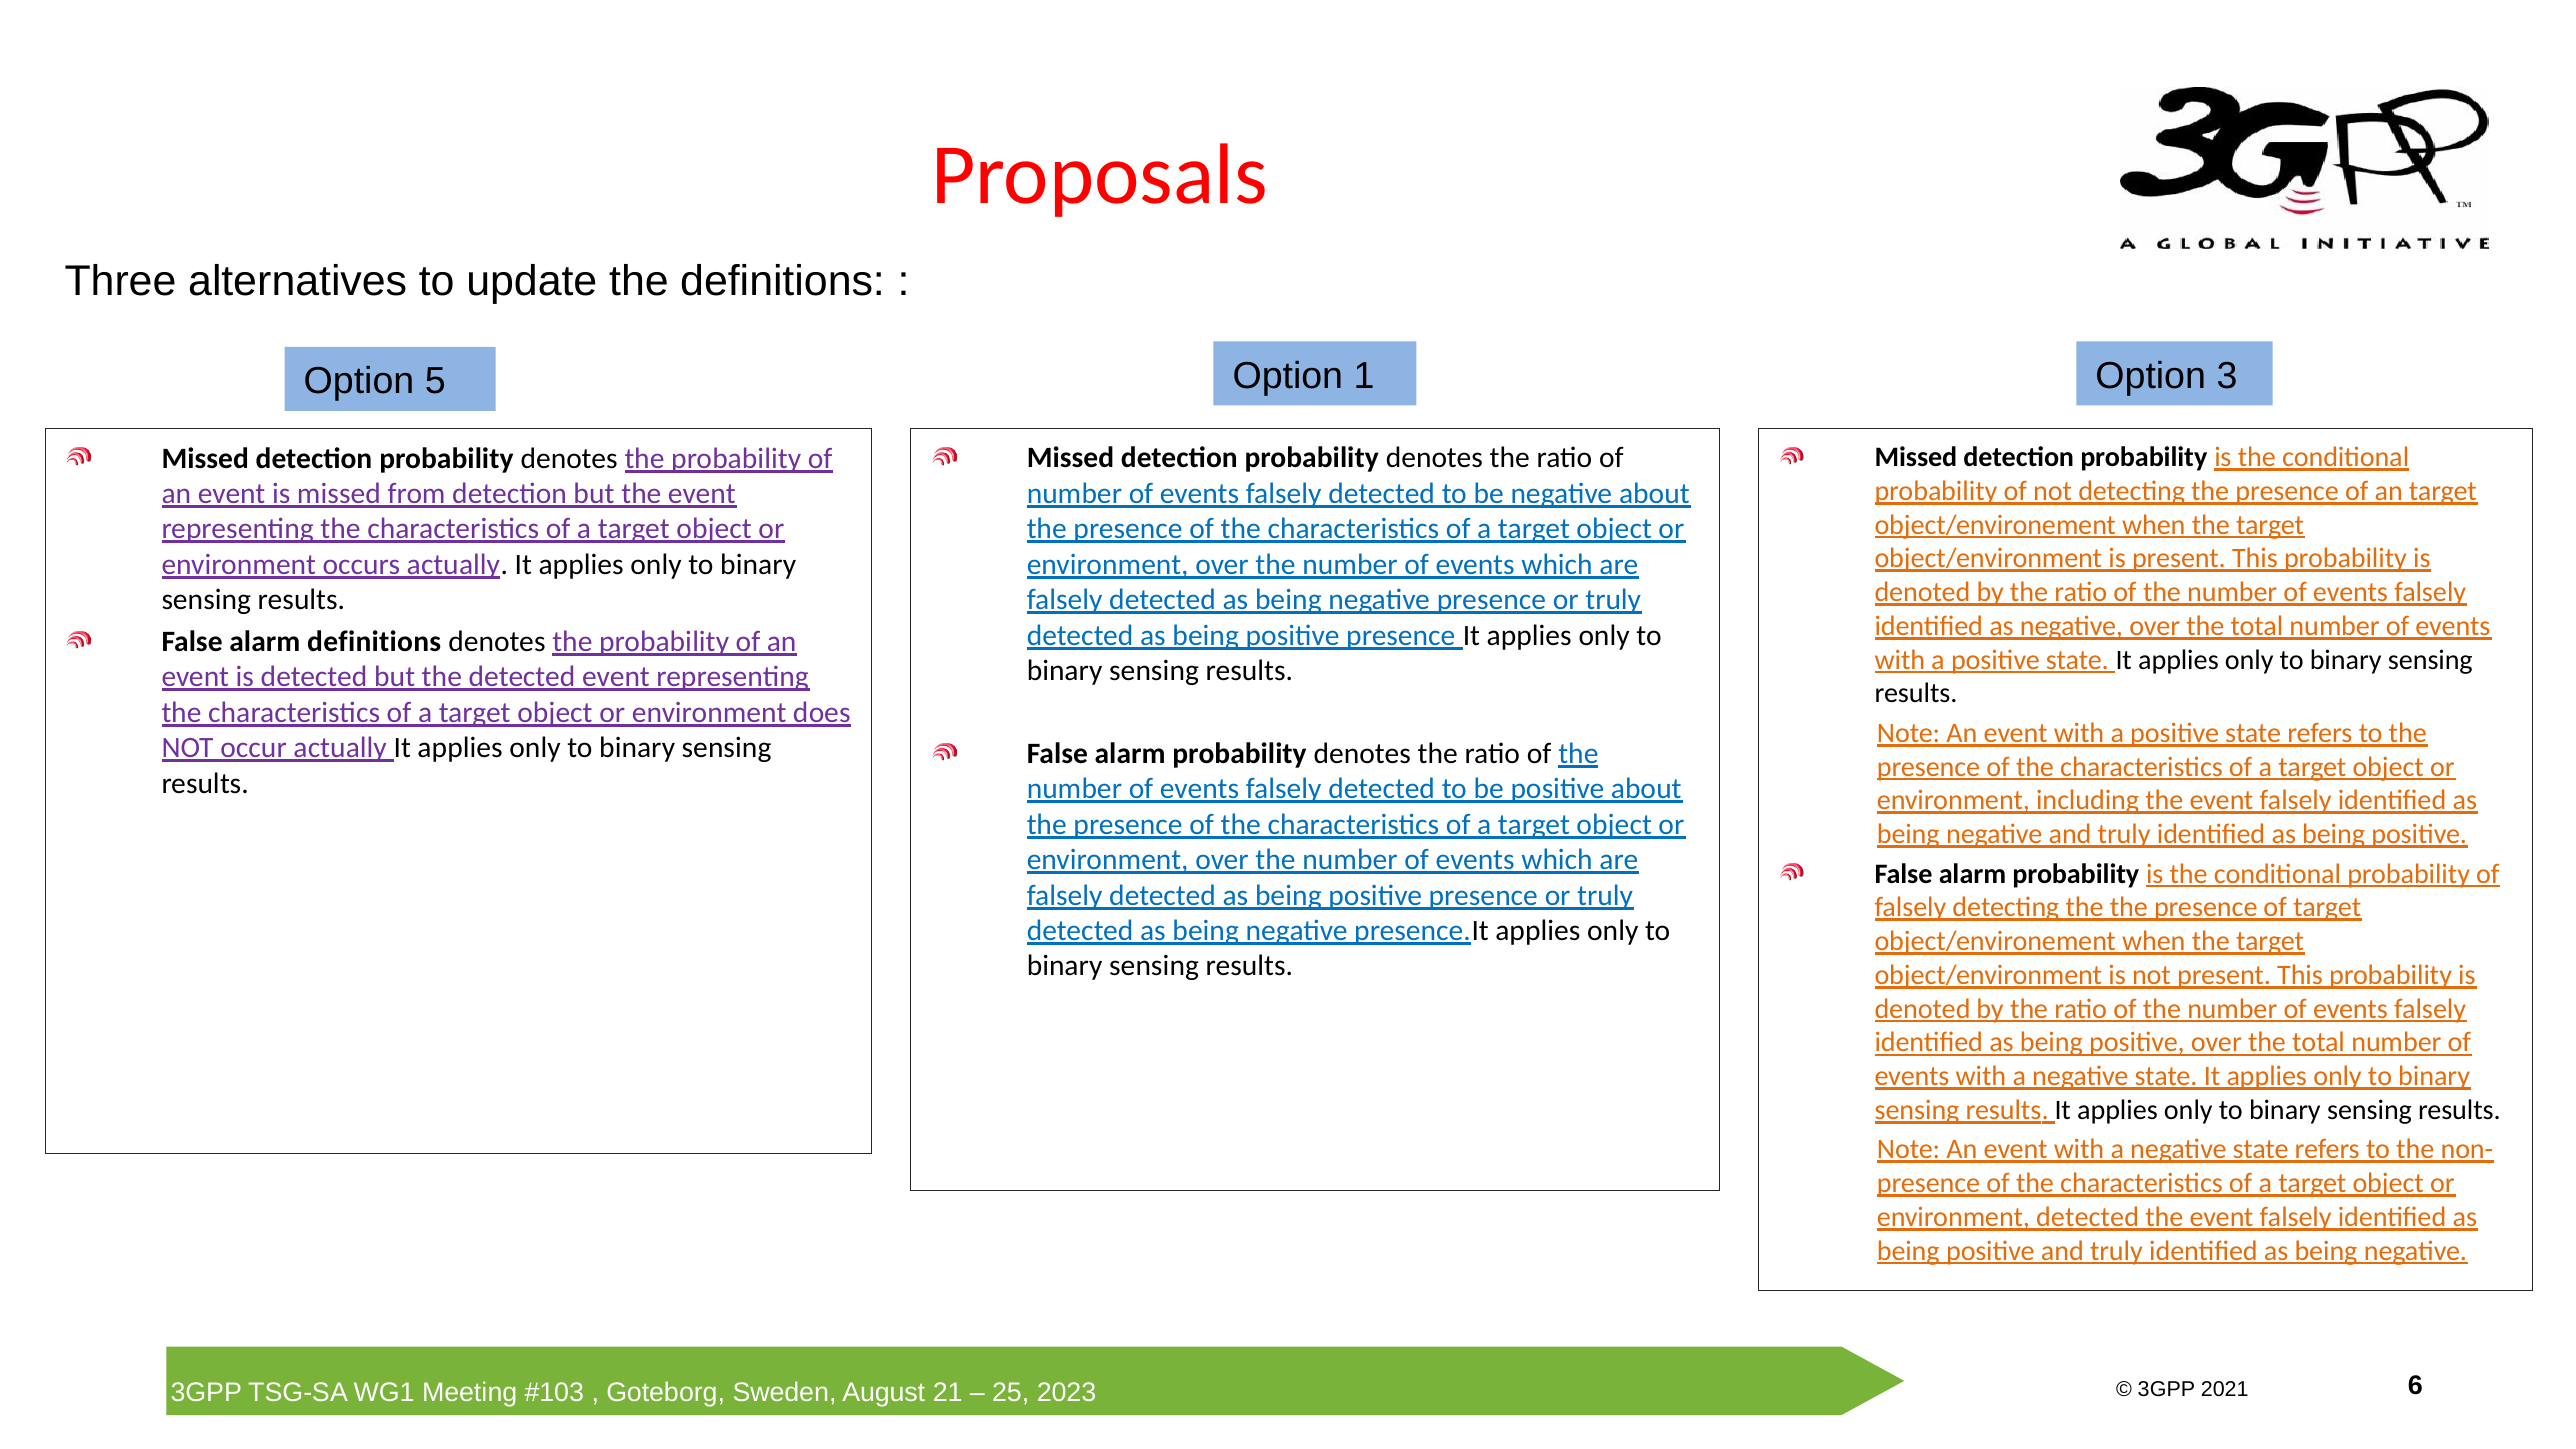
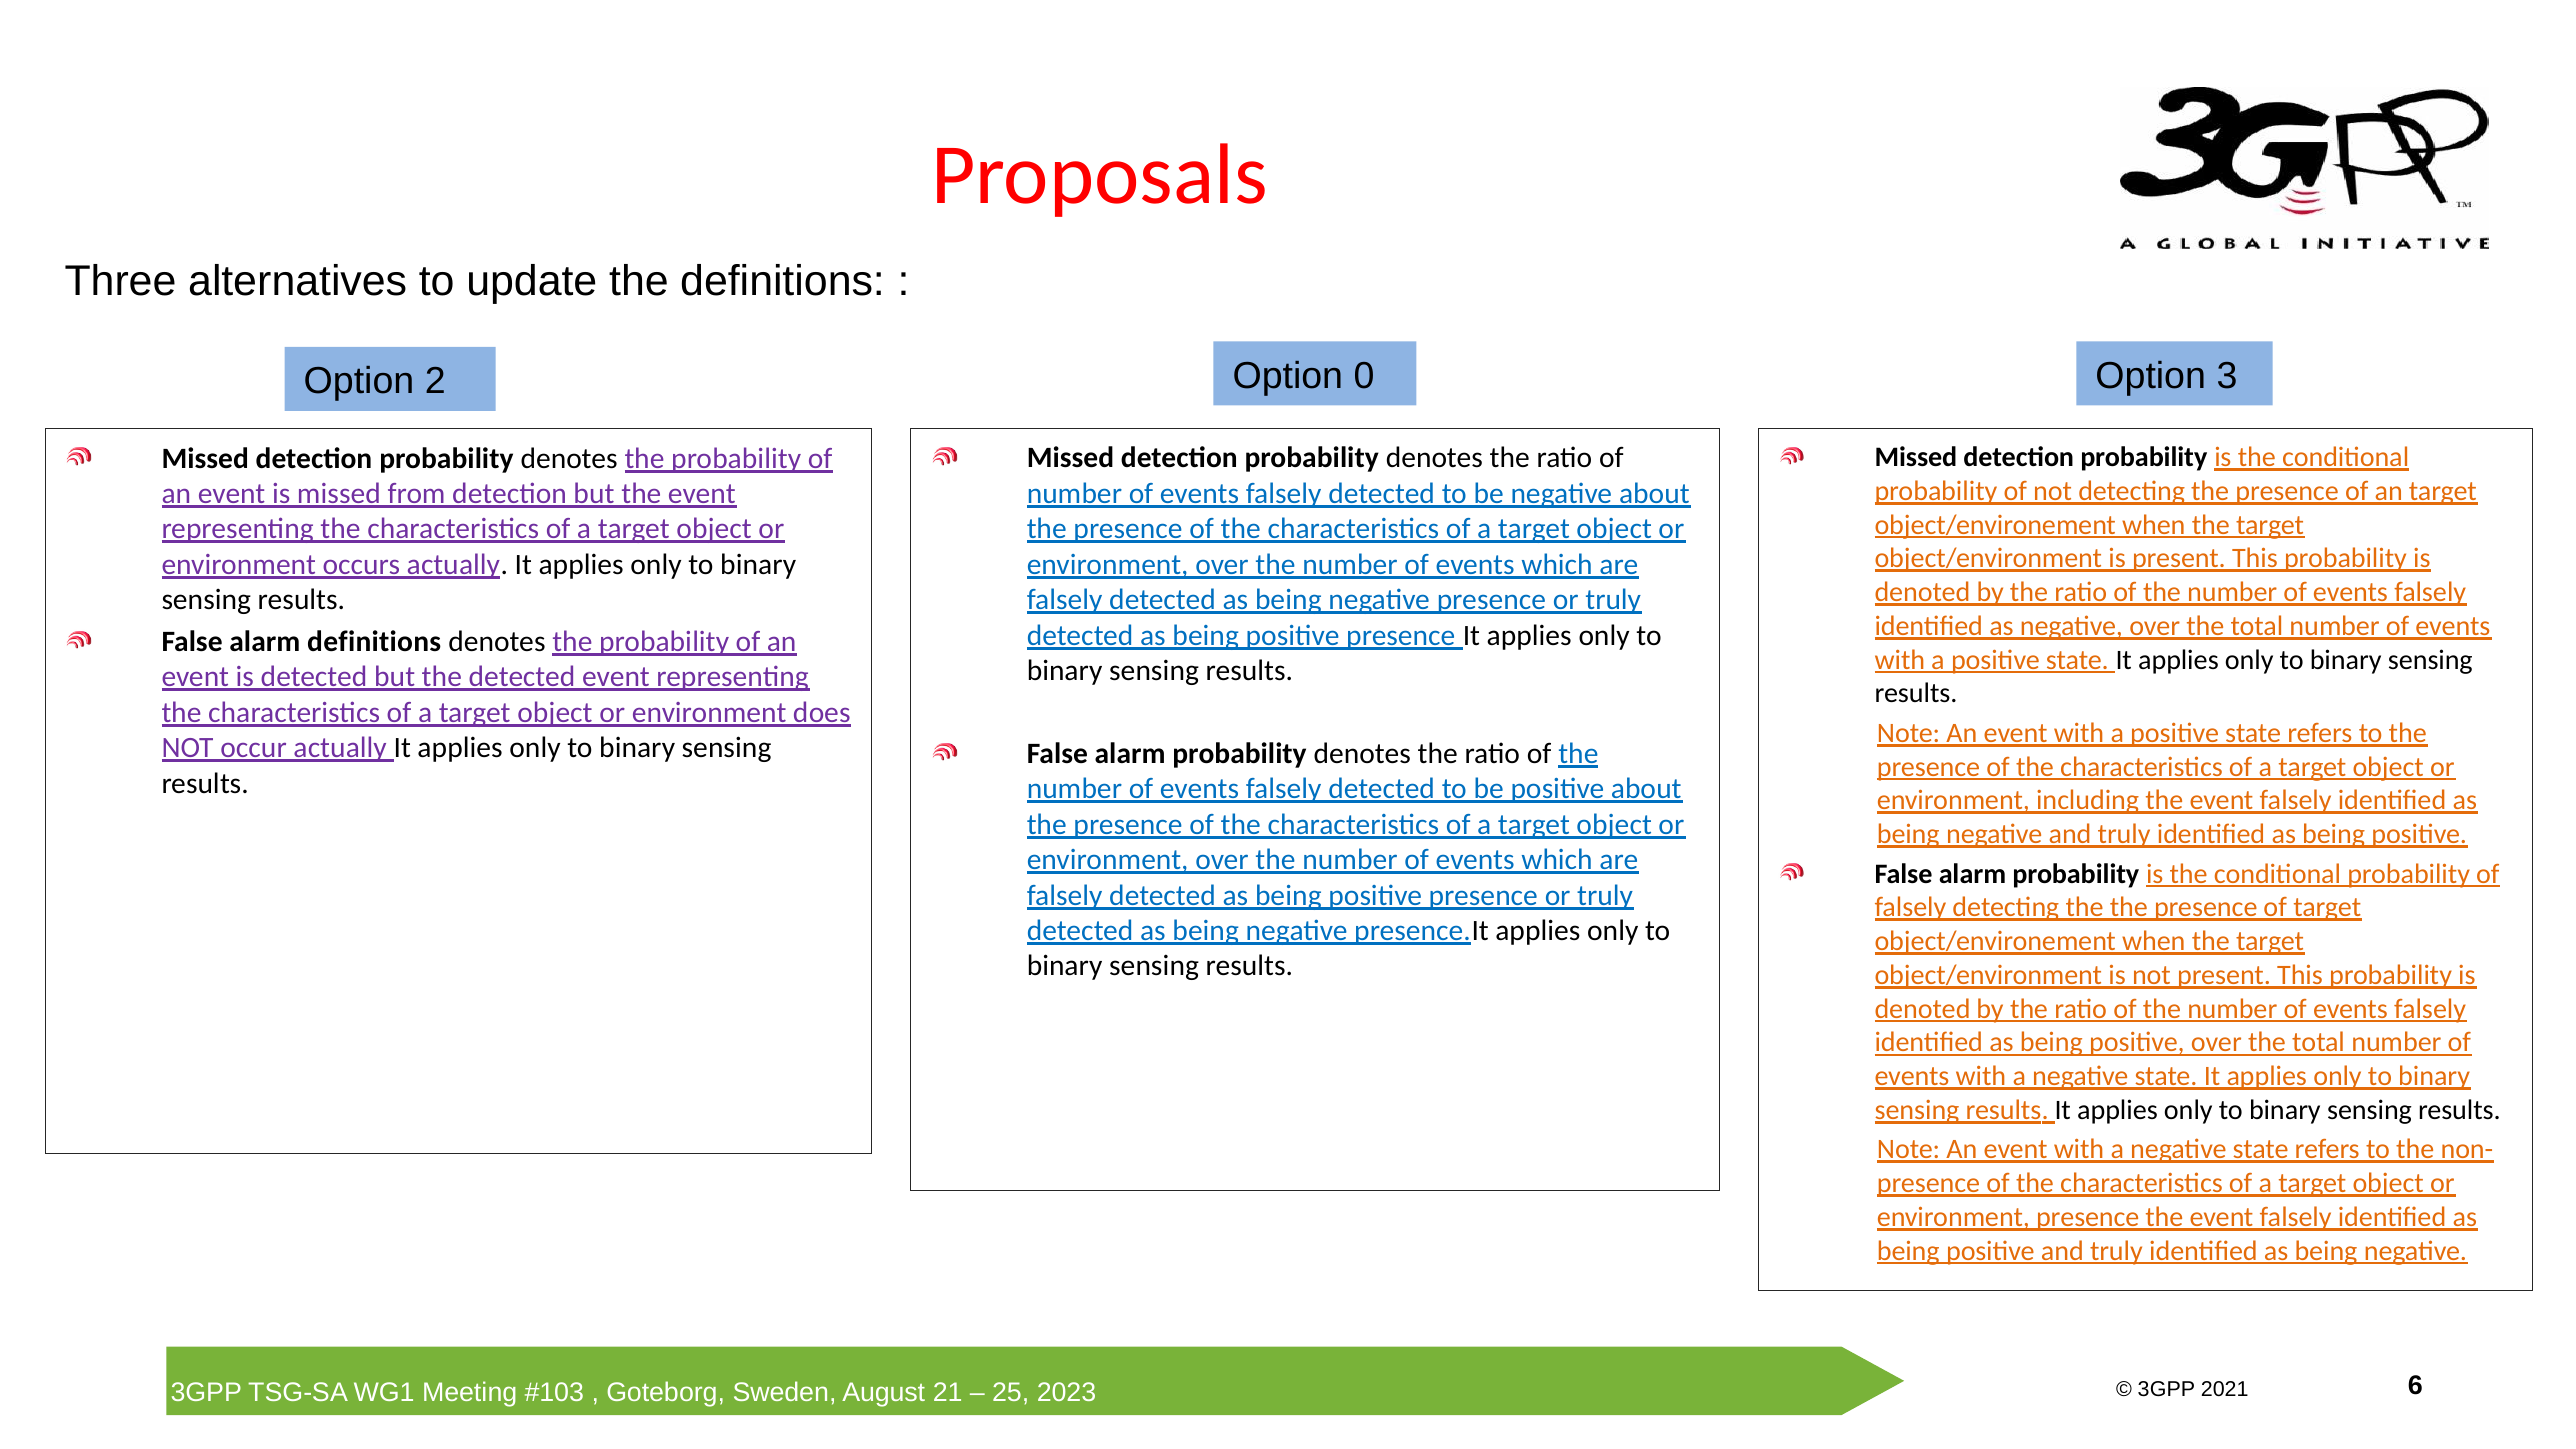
5: 5 -> 2
1: 1 -> 0
environment detected: detected -> presence
